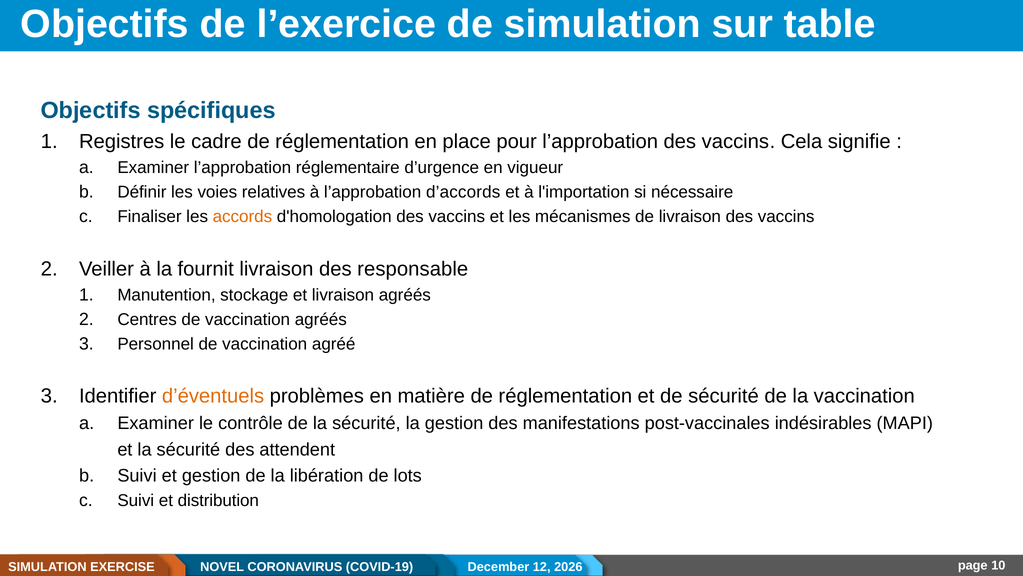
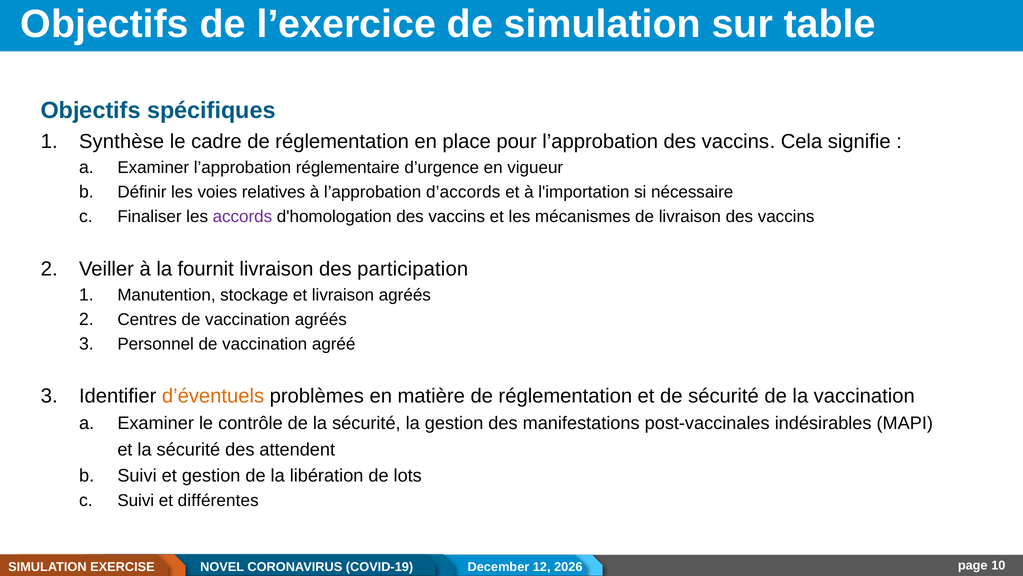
Registres: Registres -> Synthèse
accords colour: orange -> purple
responsable: responsable -> participation
distribution: distribution -> différentes
